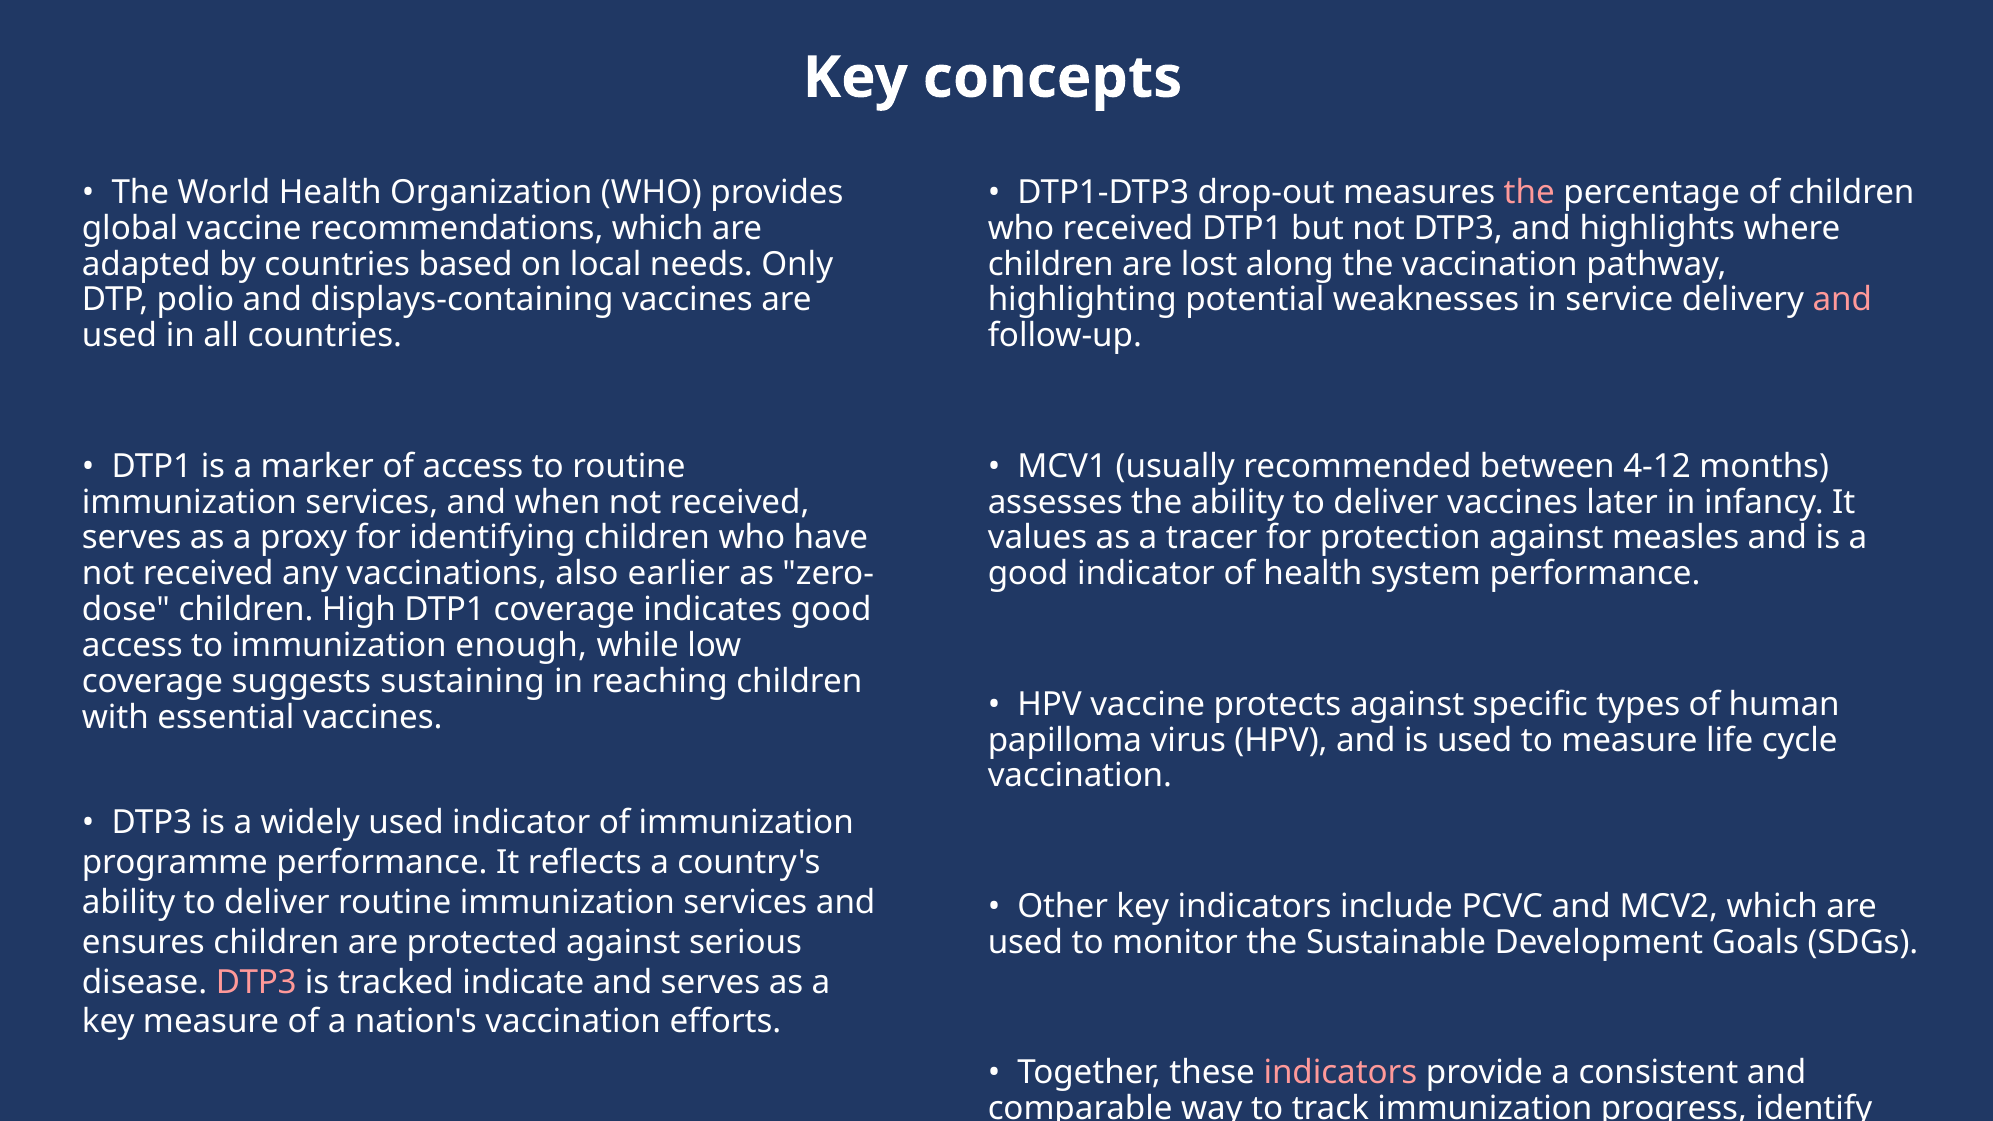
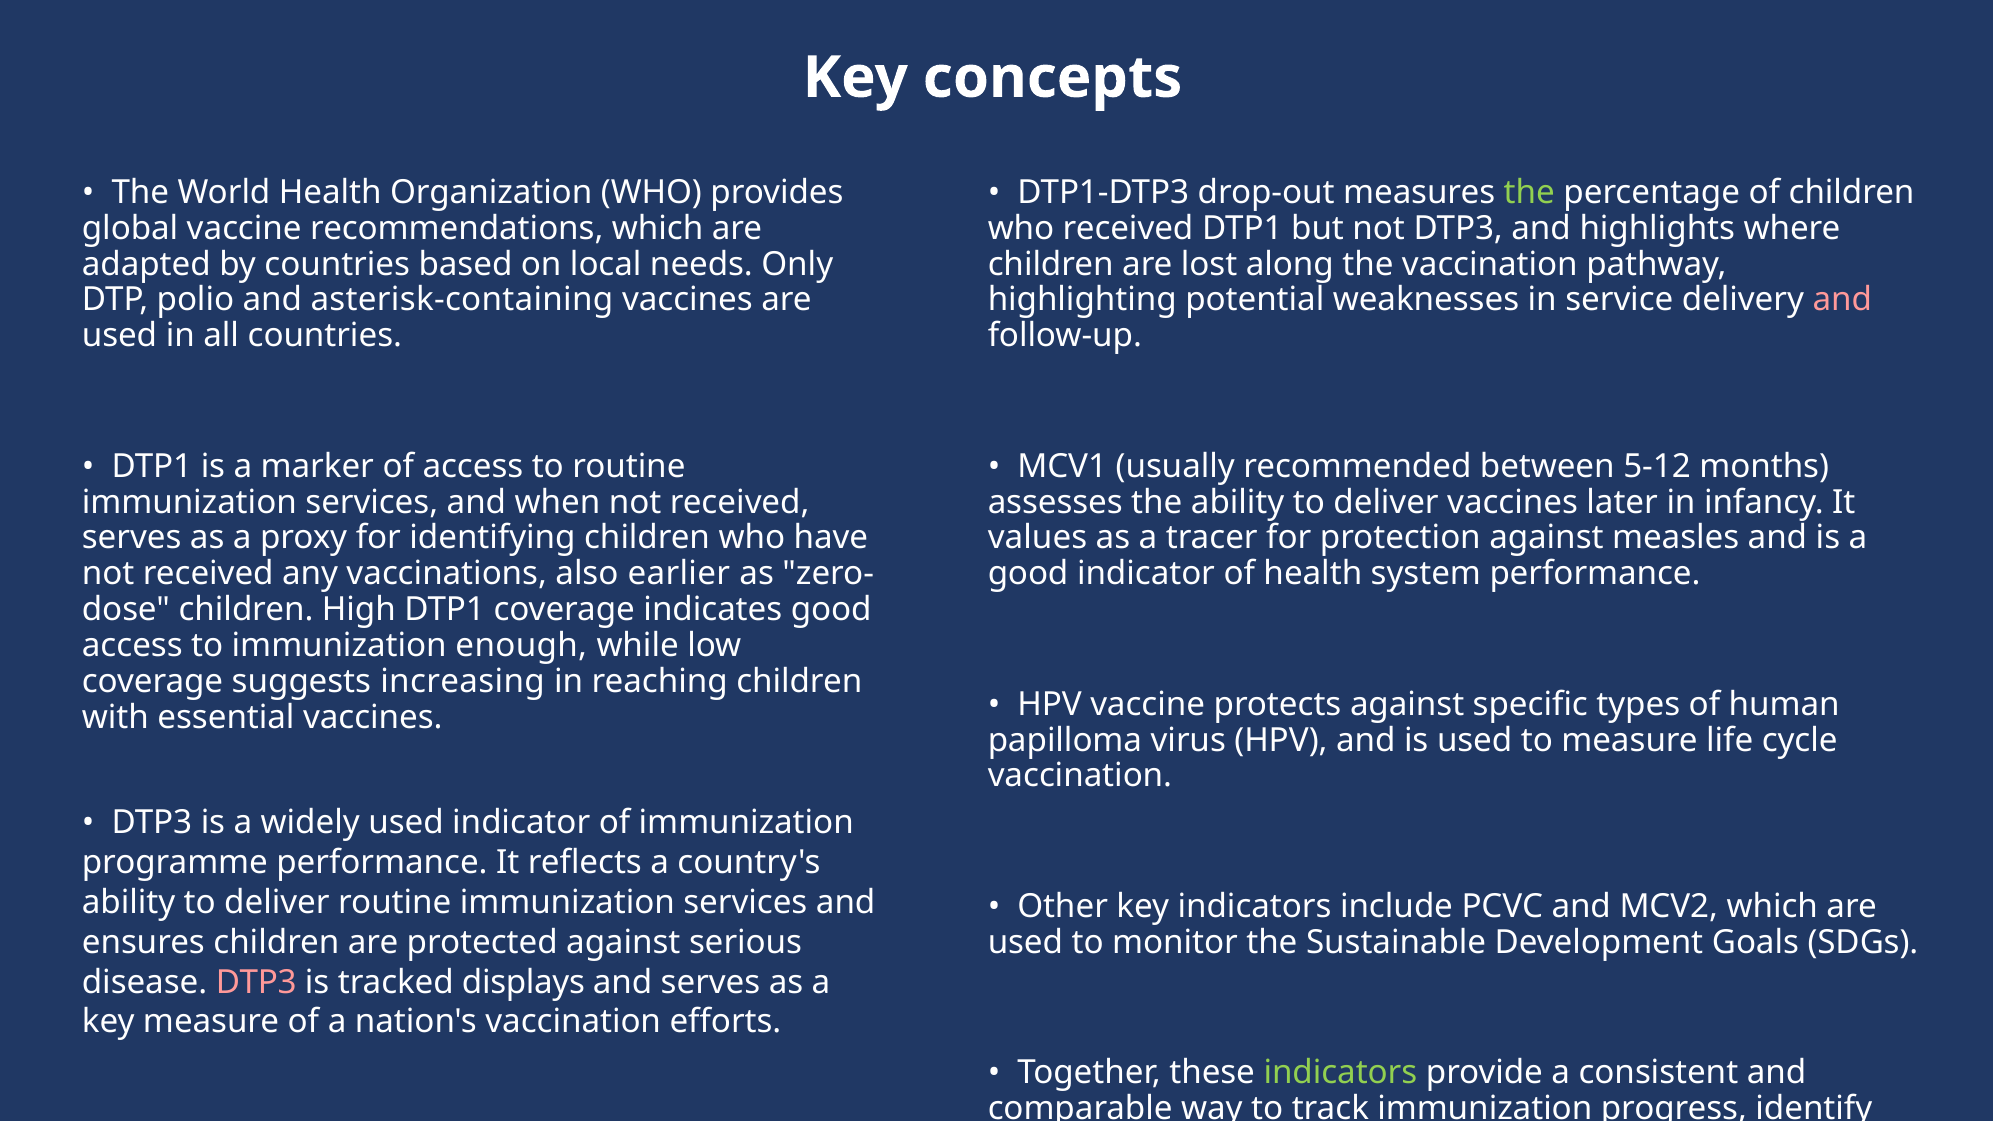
the at (1529, 192) colour: pink -> light green
displays-containing: displays-containing -> asterisk-containing
4-12: 4-12 -> 5-12
sustaining: sustaining -> increasing
indicate: indicate -> displays
indicators at (1340, 1073) colour: pink -> light green
